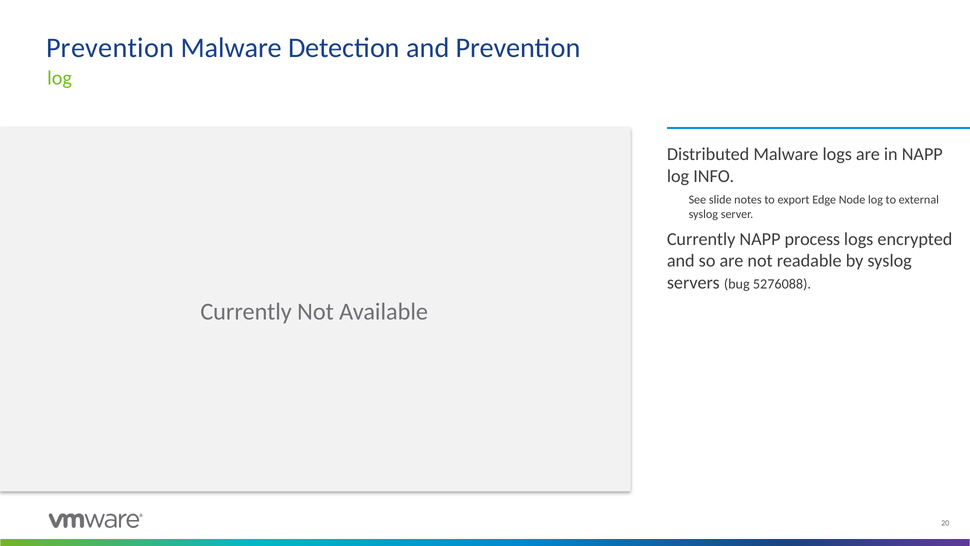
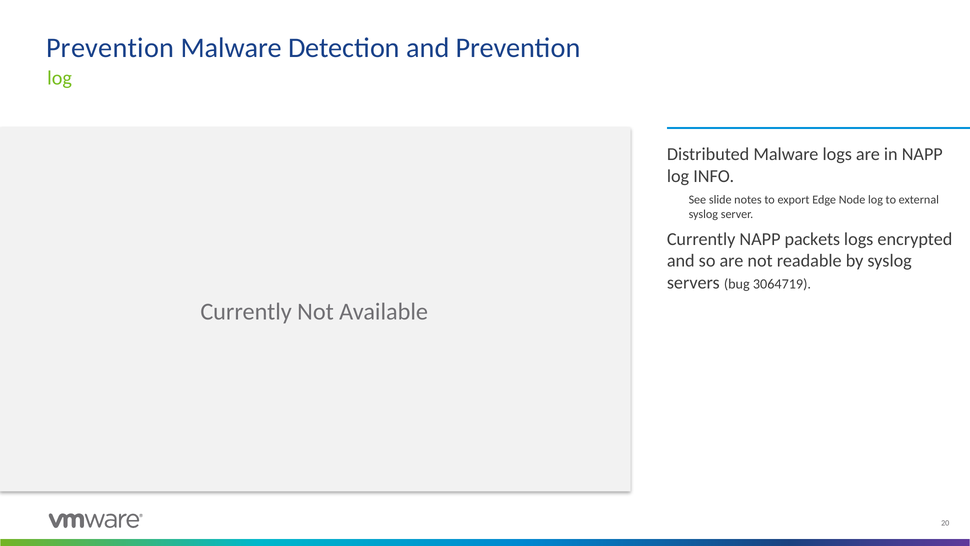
process: process -> packets
5276088: 5276088 -> 3064719
